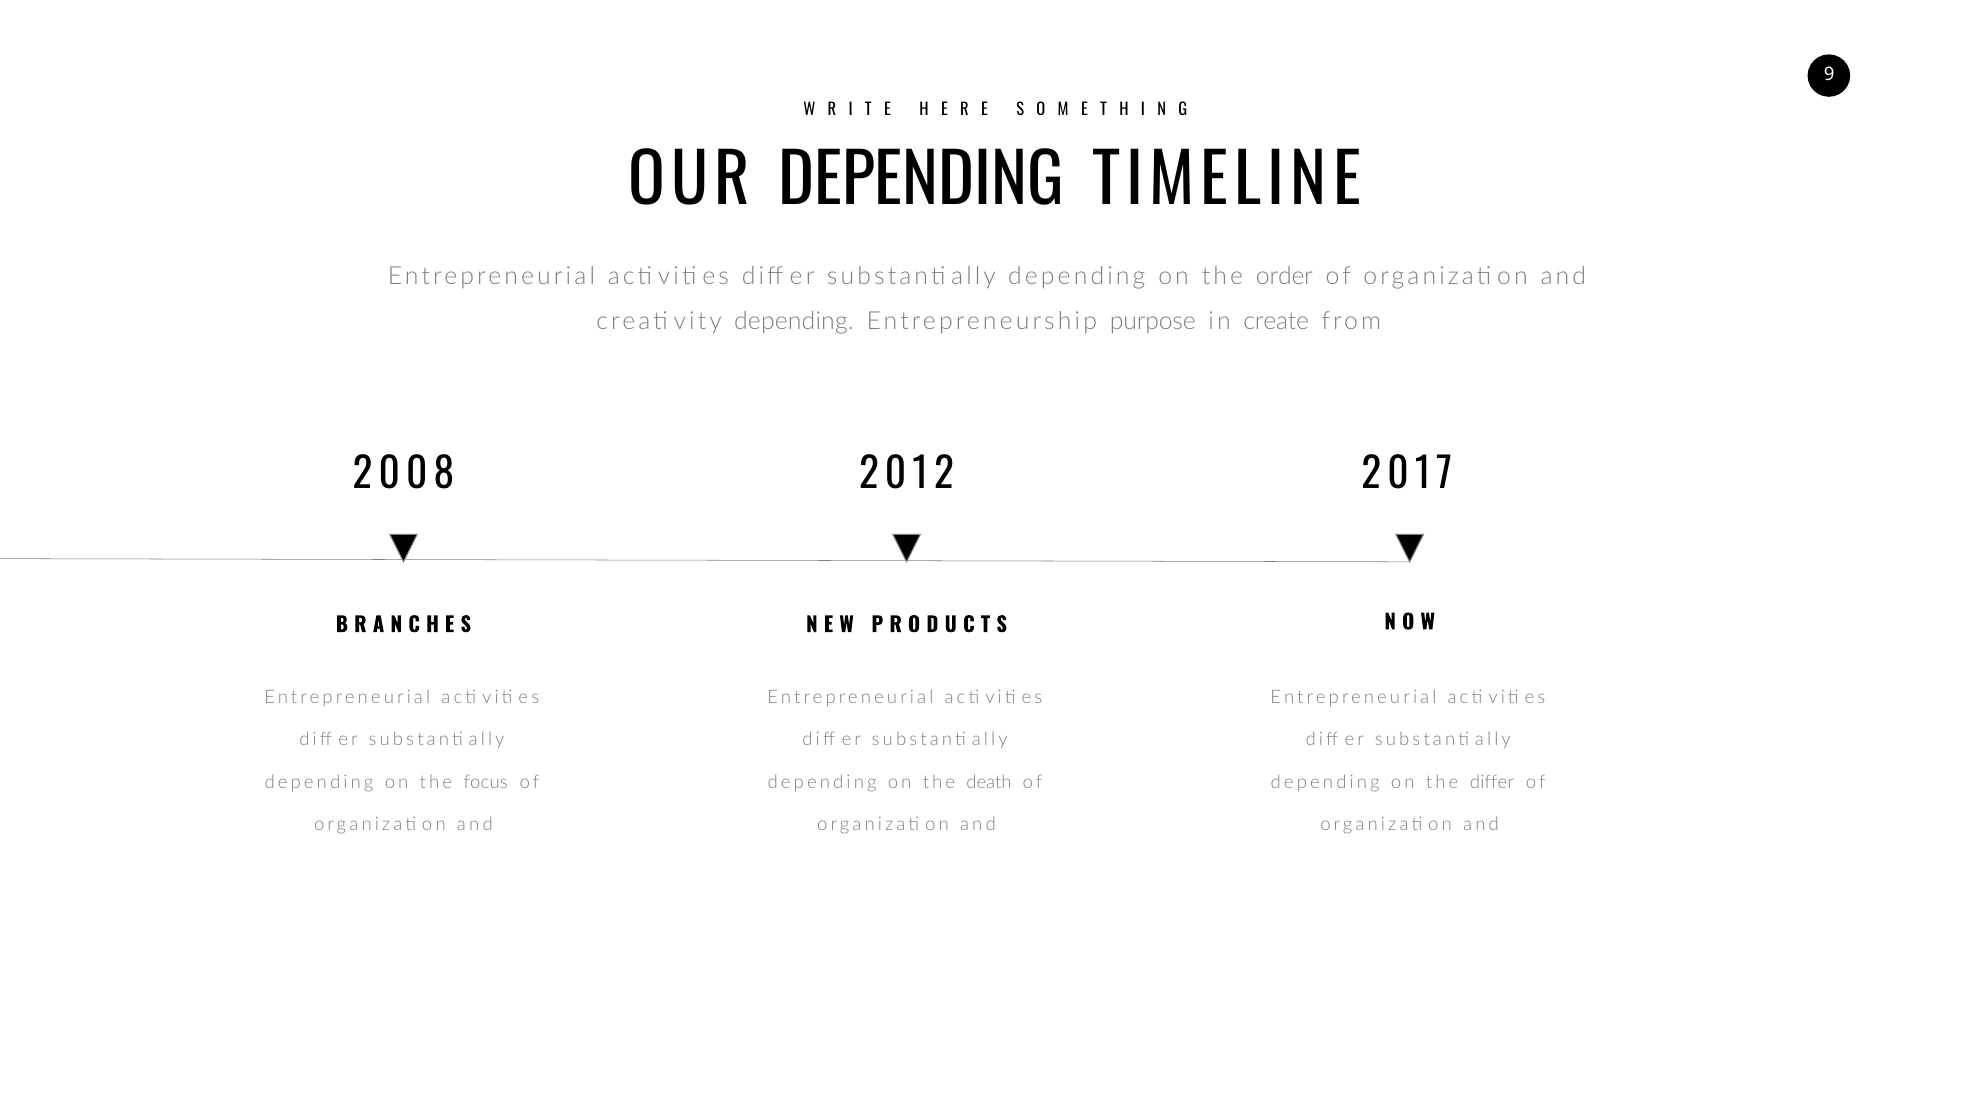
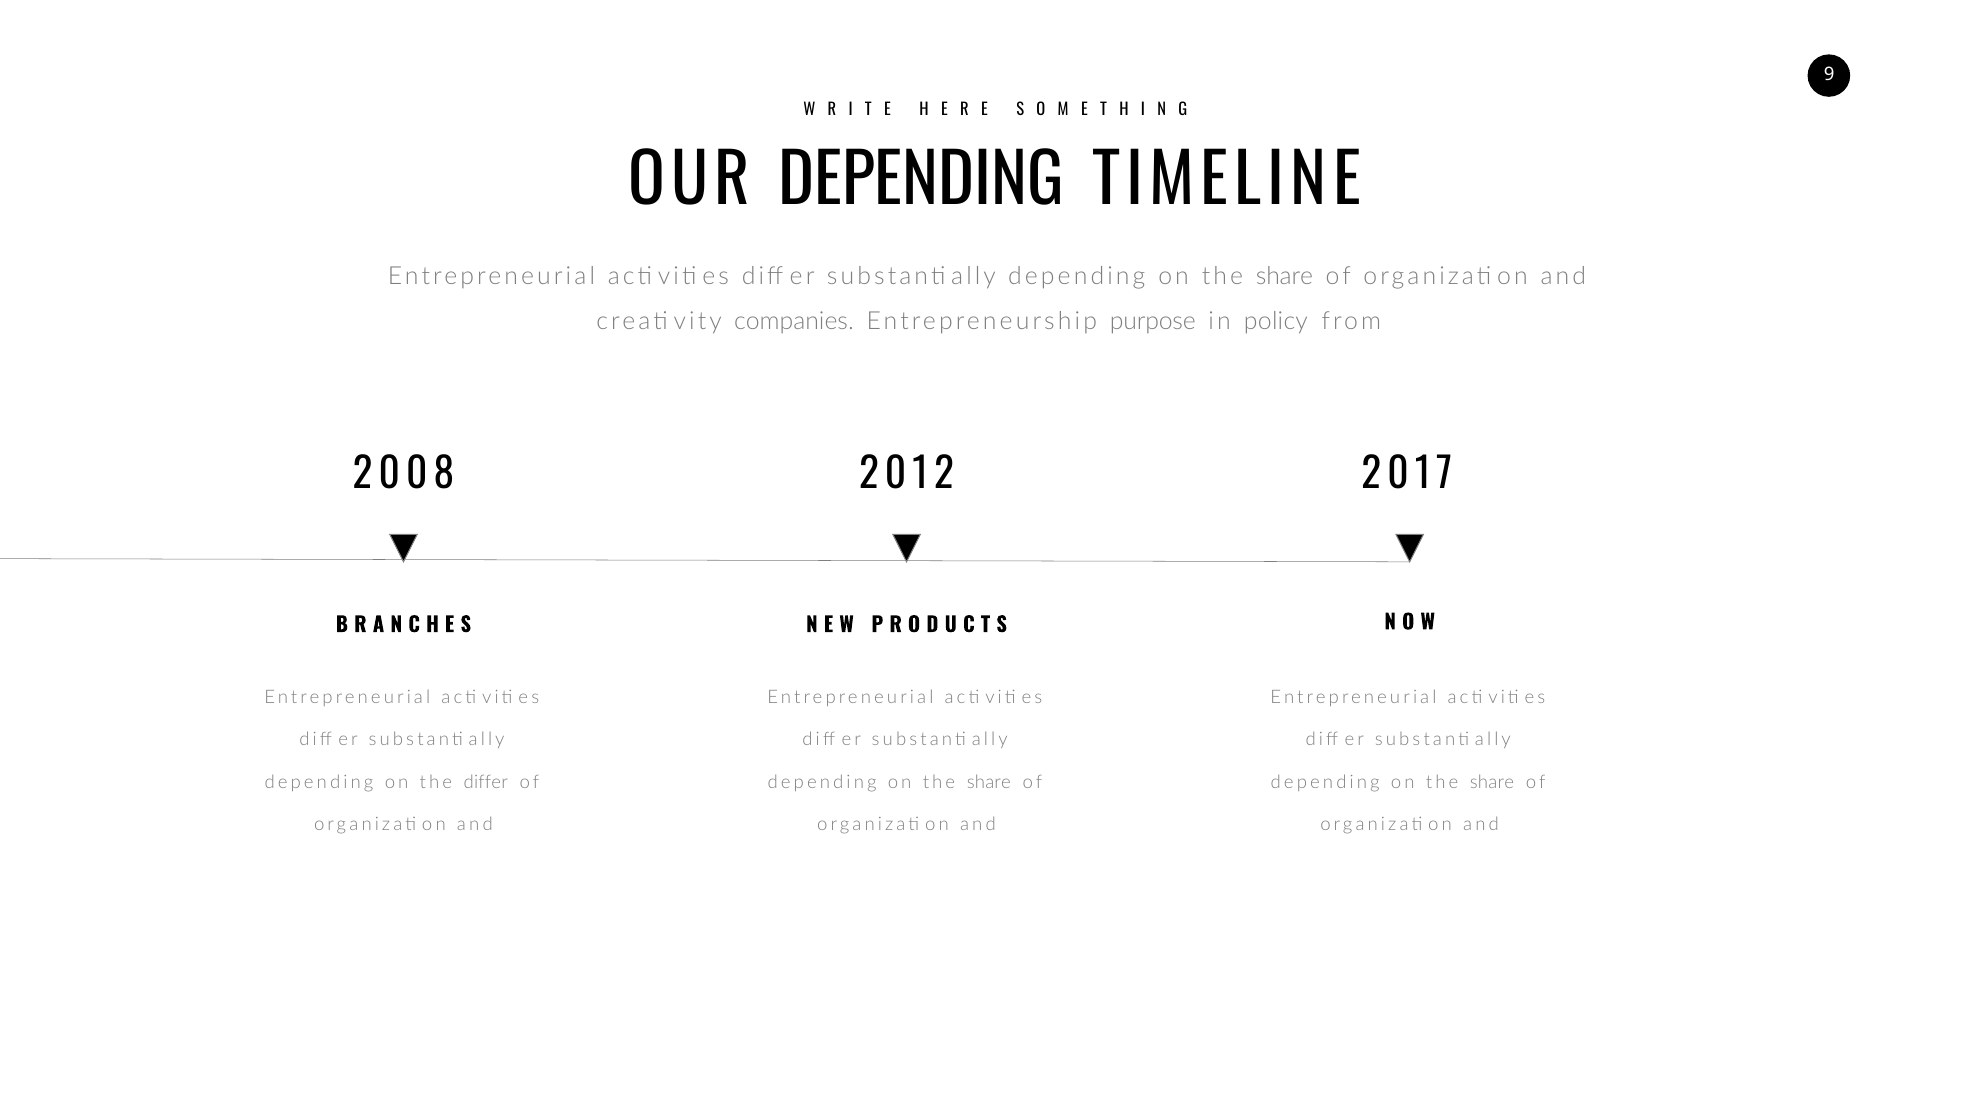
order at (1284, 276): order -> share
creativity depending: depending -> companies
create: create -> policy
focus: focus -> differ
death at (989, 782): death -> share
differ at (1492, 782): differ -> share
